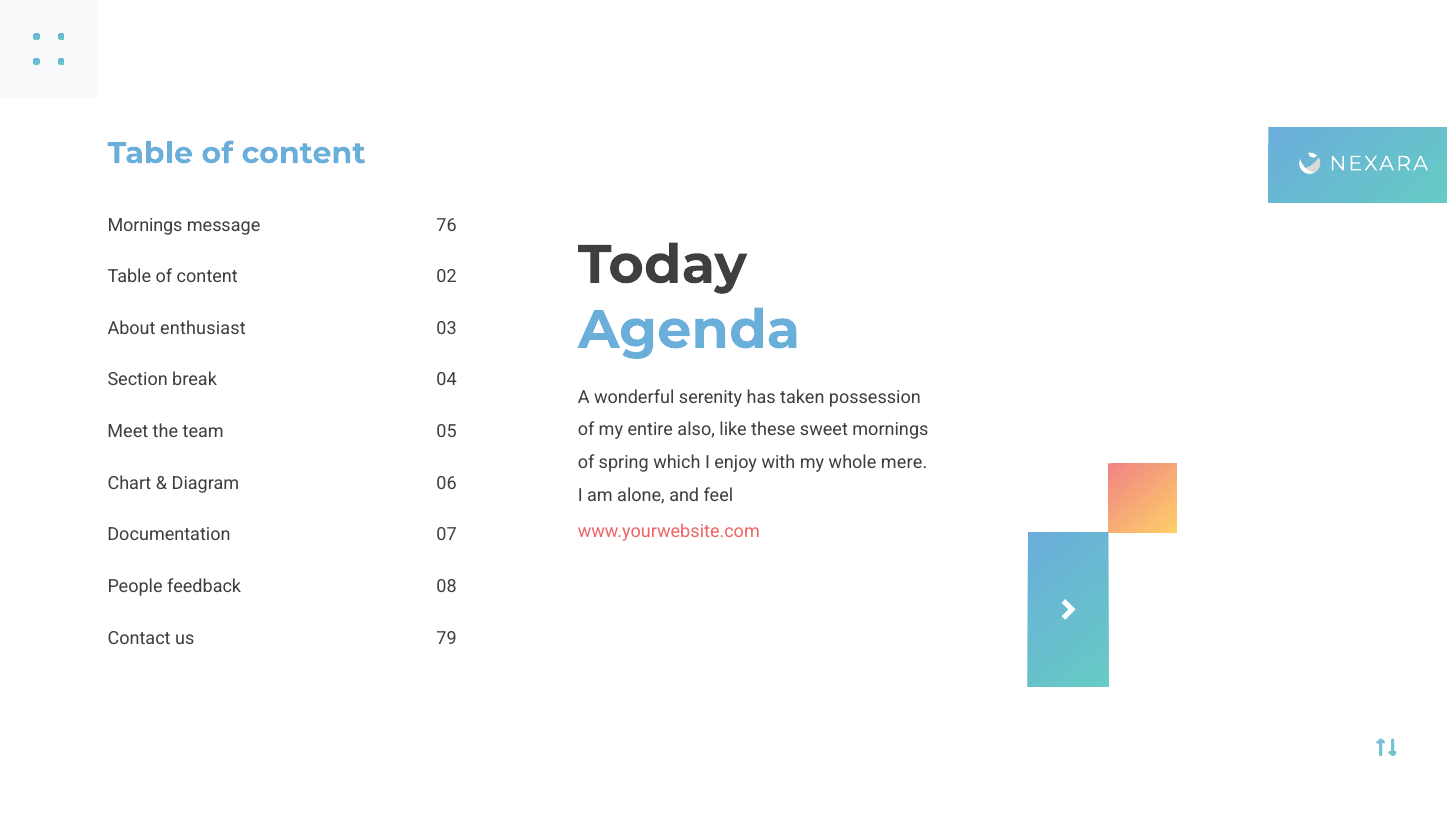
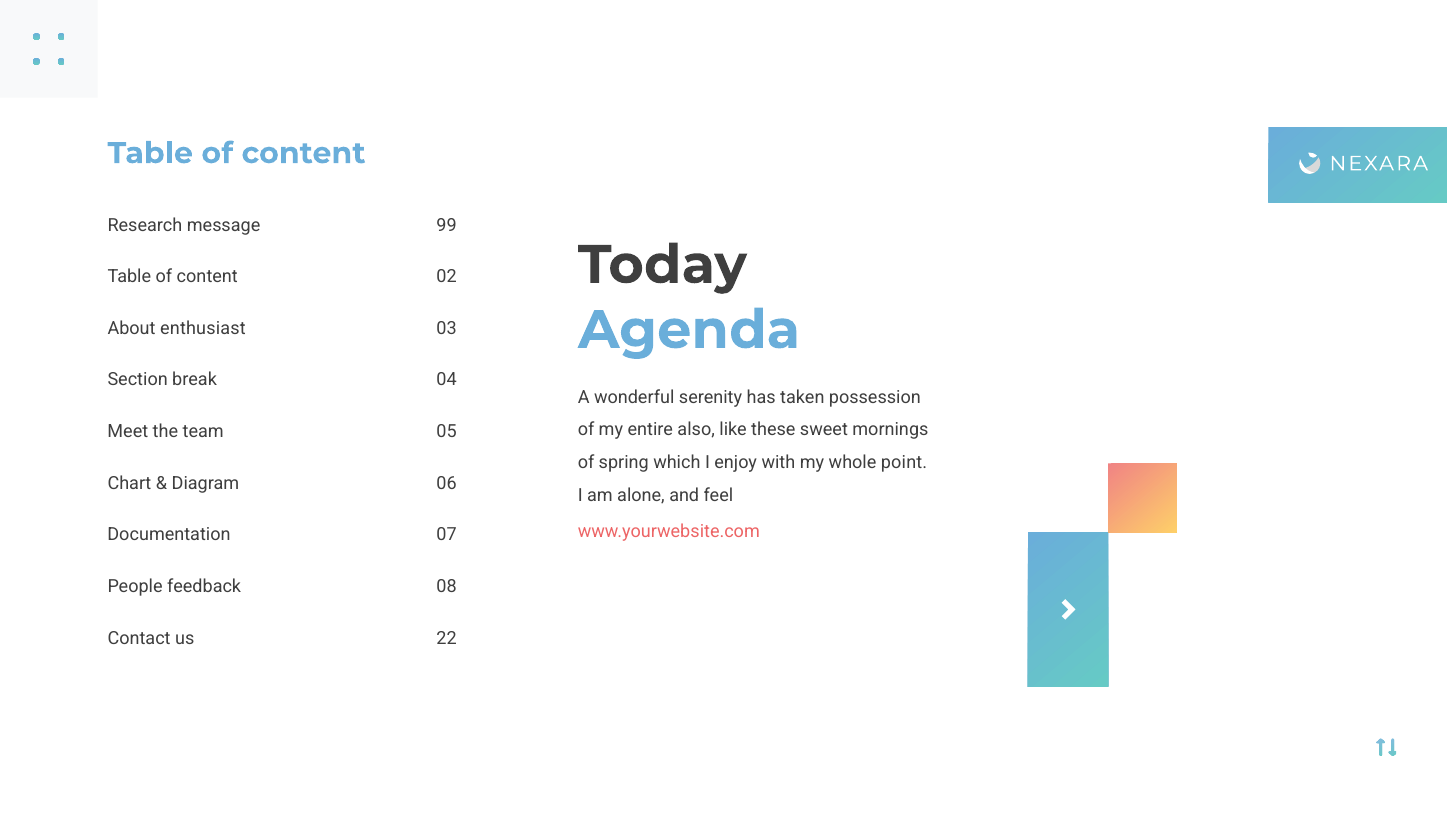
Mornings at (145, 225): Mornings -> Research
76: 76 -> 99
mere: mere -> point
79: 79 -> 22
